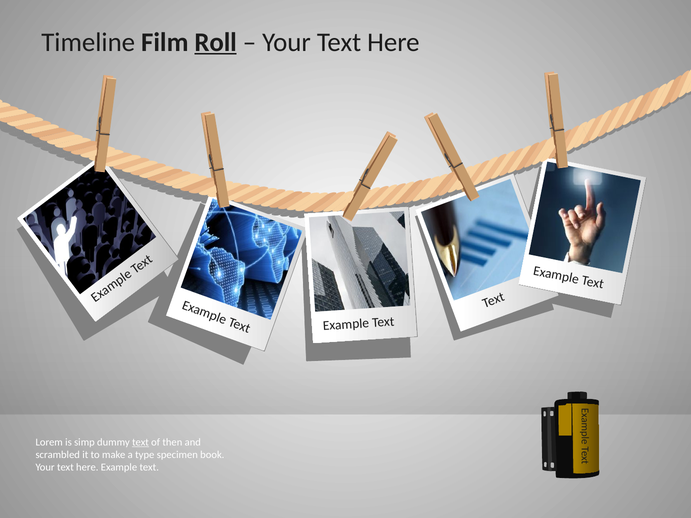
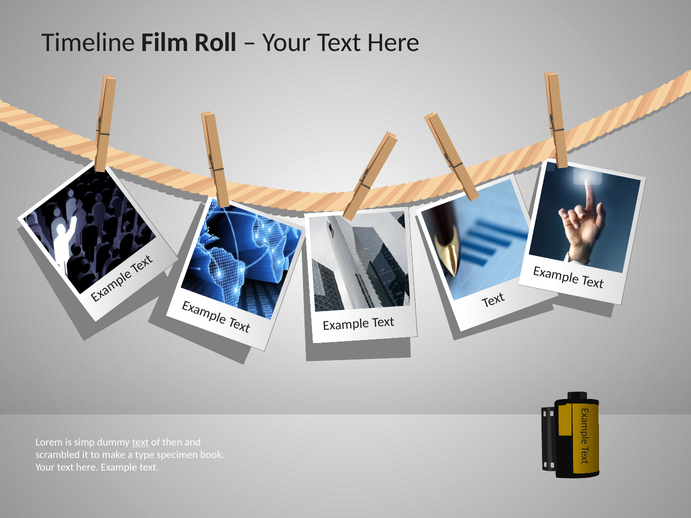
Roll underline: present -> none
